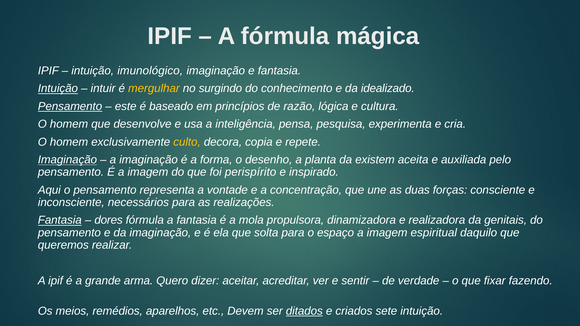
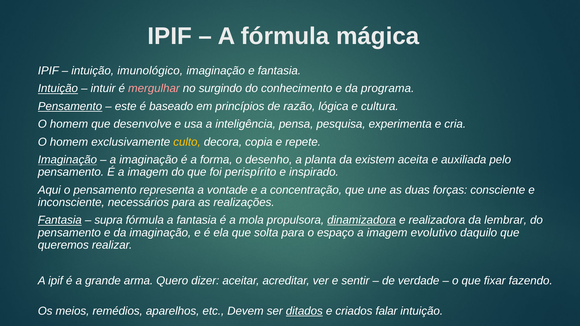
mergulhar colour: yellow -> pink
idealizado: idealizado -> programa
dores: dores -> supra
dinamizadora underline: none -> present
genitais: genitais -> lembrar
espiritual: espiritual -> evolutivo
sete: sete -> falar
